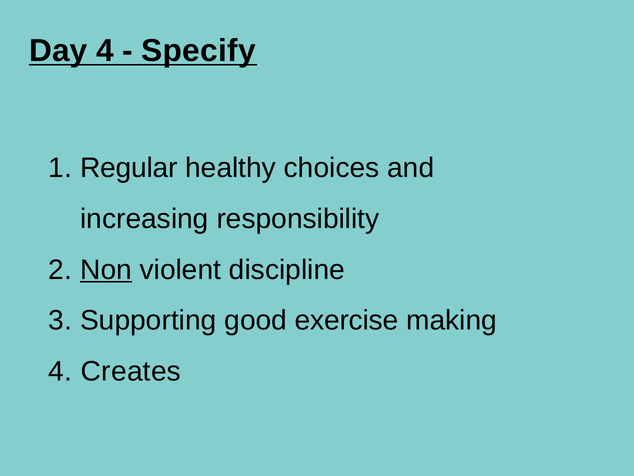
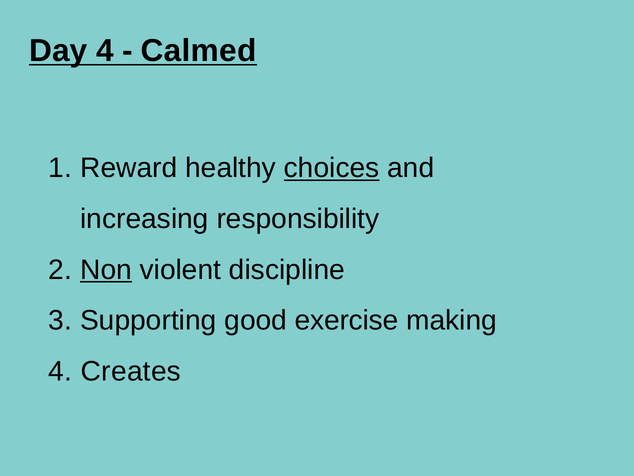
Specify: Specify -> Calmed
Regular: Regular -> Reward
choices underline: none -> present
